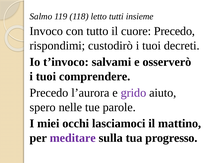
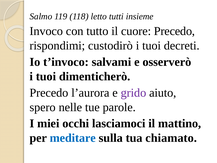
comprendere: comprendere -> dimenticherò
meditare colour: purple -> blue
progresso: progresso -> chiamato
